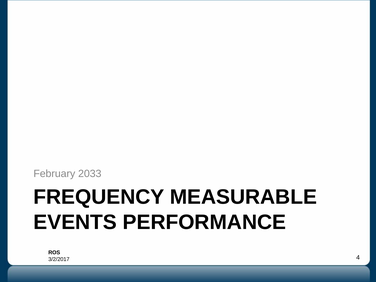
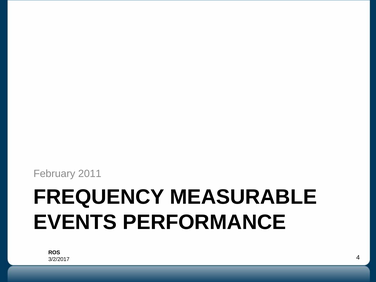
2033: 2033 -> 2011
